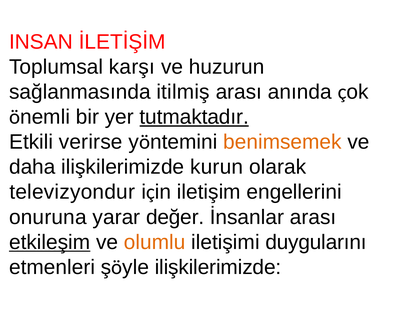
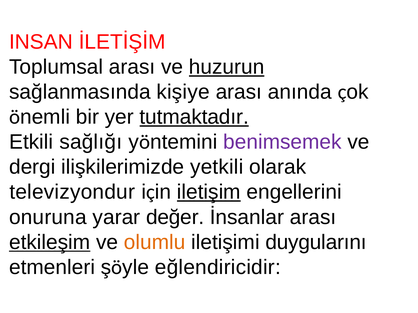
Toplumsal karşı: karşı -> arası
huzurun underline: none -> present
itilmiş: itilmiş -> kişiye
verirse: verirse -> sağlığı
benimsemek colour: orange -> purple
daha: daha -> dergi
kurun: kurun -> yetkili
iletişim underline: none -> present
ilişkilerimizde at (218, 268): ilişkilerimizde -> eğlendiricidir
